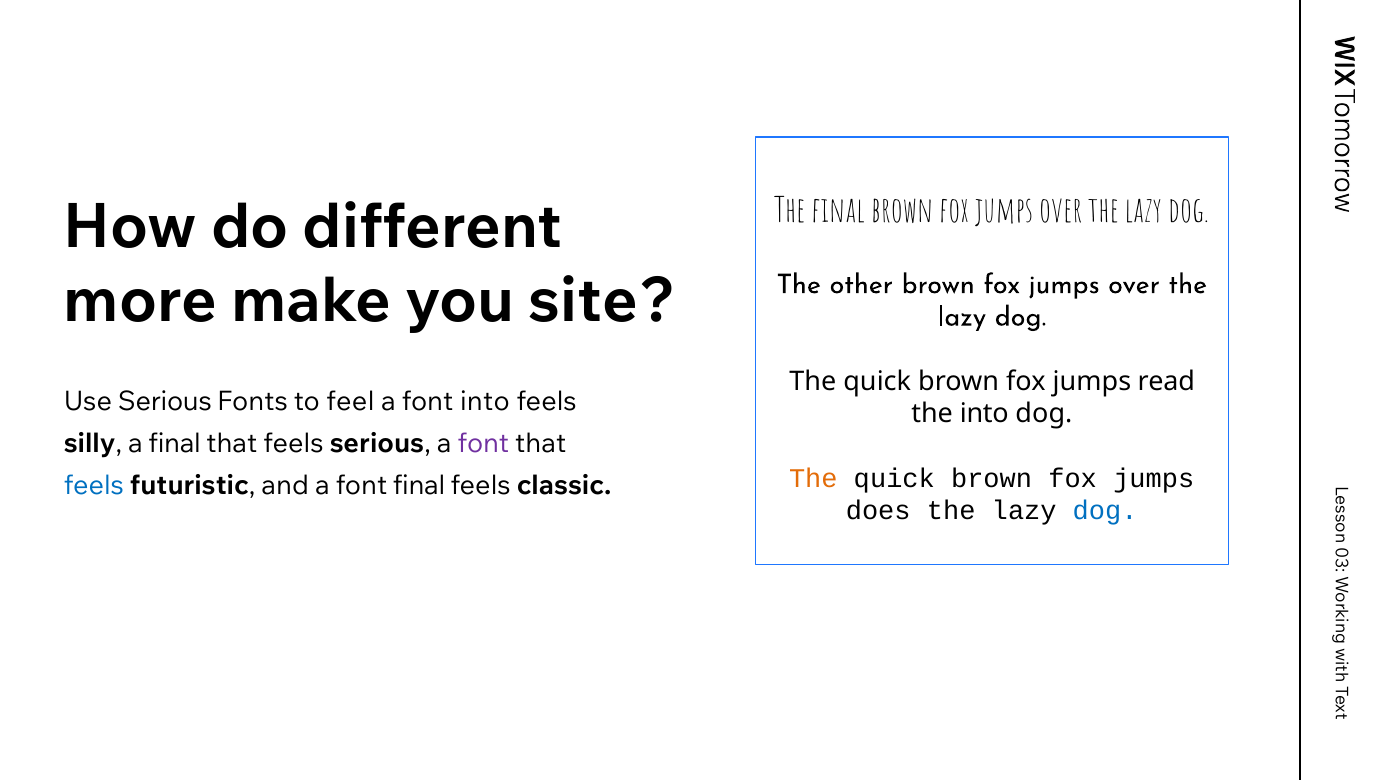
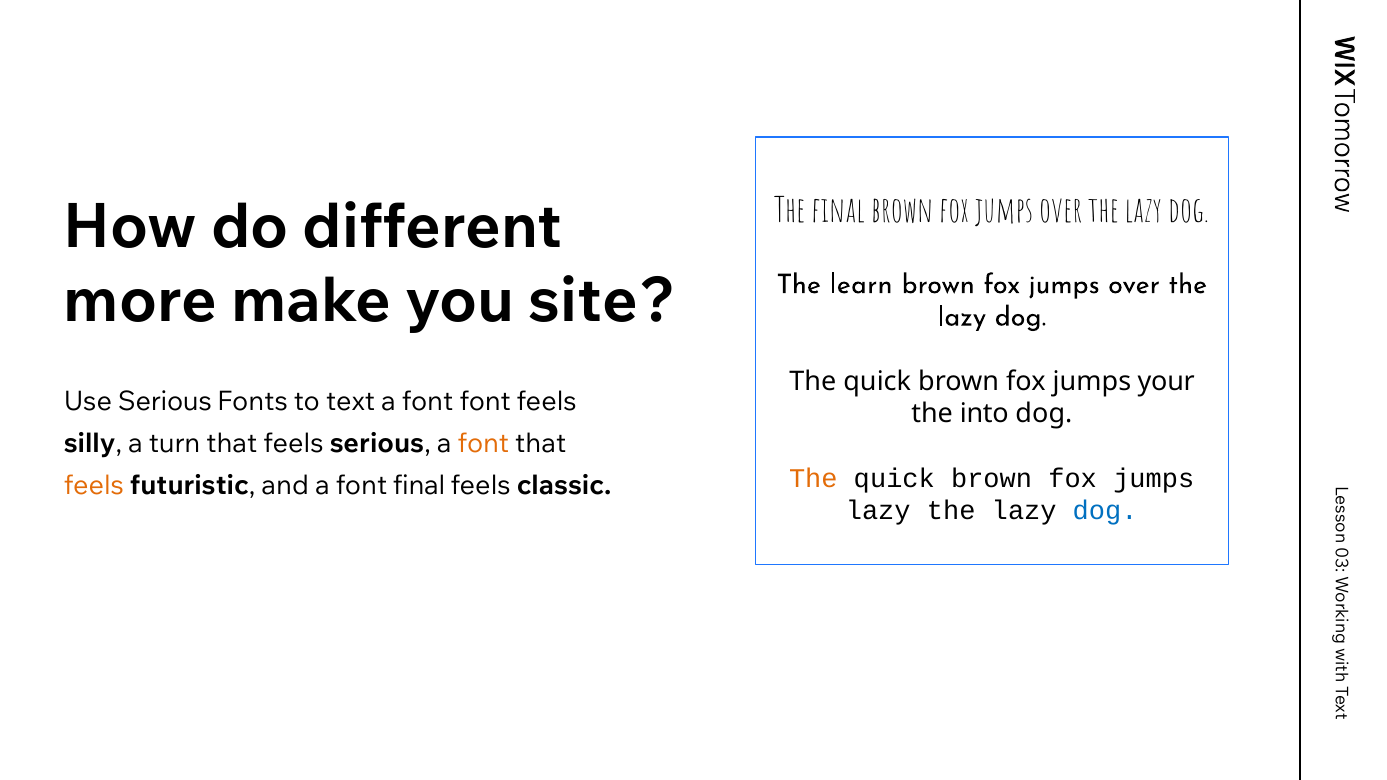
other: other -> learn
read: read -> your
feel: feel -> text
font into: into -> font
a final: final -> turn
font at (483, 443) colour: purple -> orange
feels at (94, 485) colour: blue -> orange
does at (878, 511): does -> lazy
